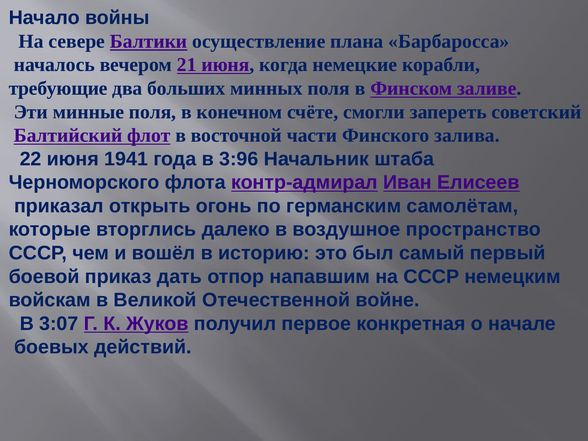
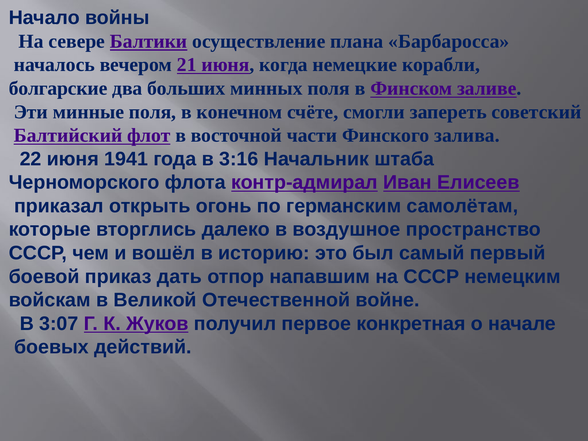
требующие: требующие -> болгарские
3:96: 3:96 -> 3:16
